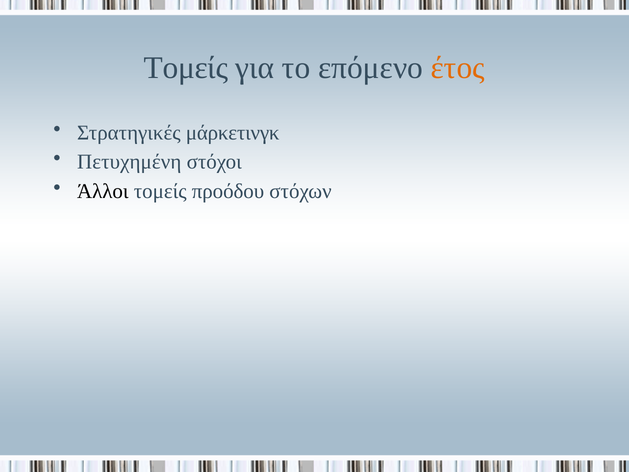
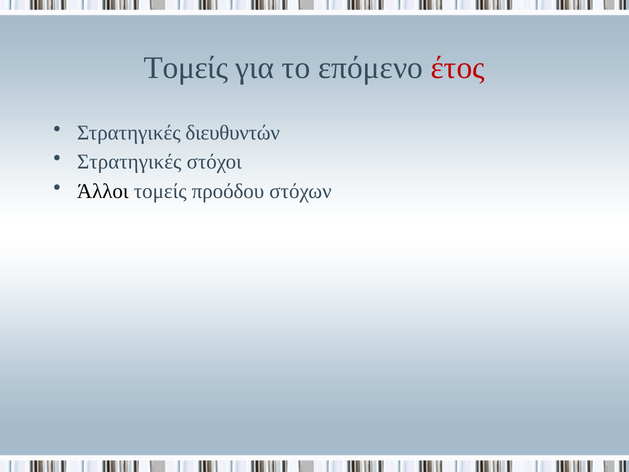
έτος colour: orange -> red
μάρκετινγκ: μάρκετινγκ -> διευθυντών
Πετυχημένη at (129, 162): Πετυχημένη -> Στρατηγικές
